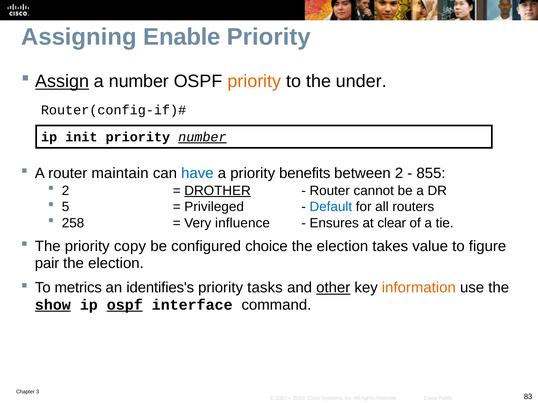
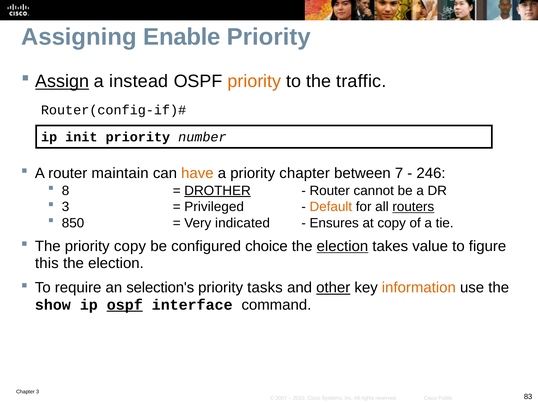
a number: number -> instead
under: under -> traffic
number at (202, 137) underline: present -> none
have colour: blue -> orange
priority benefits: benefits -> chapter
between 2: 2 -> 7
855: 855 -> 246
2 at (66, 191): 2 -> 8
5 at (66, 207): 5 -> 3
Default colour: blue -> orange
routers underline: none -> present
258: 258 -> 850
influence: influence -> indicated
at clear: clear -> copy
election at (342, 247) underline: none -> present
pair: pair -> this
metrics: metrics -> require
identifies's: identifies's -> selection's
show underline: present -> none
